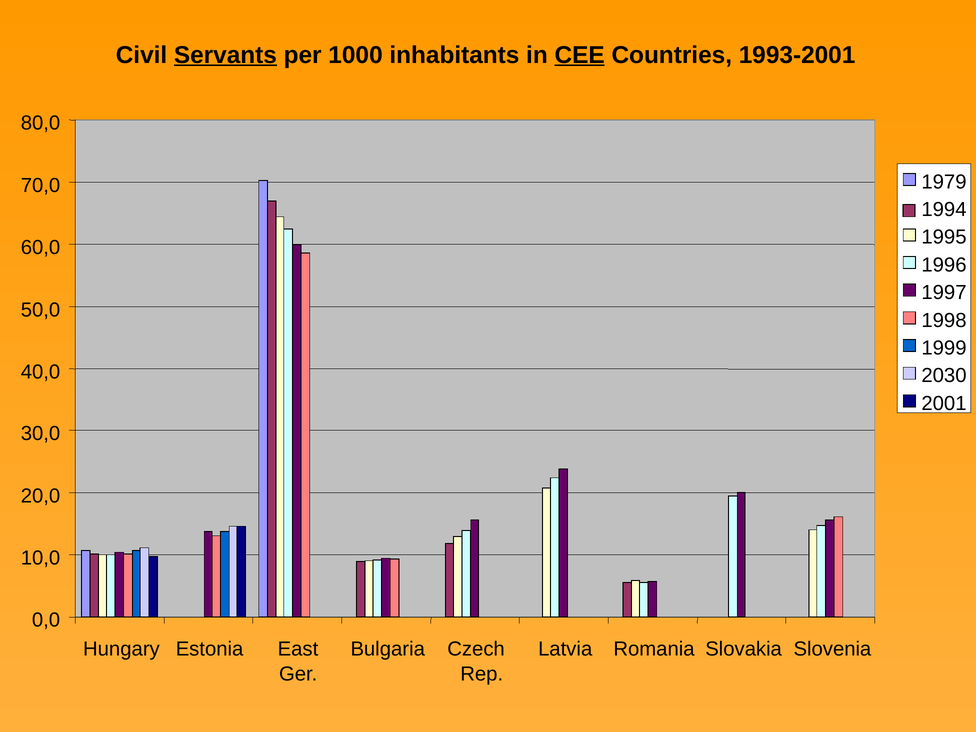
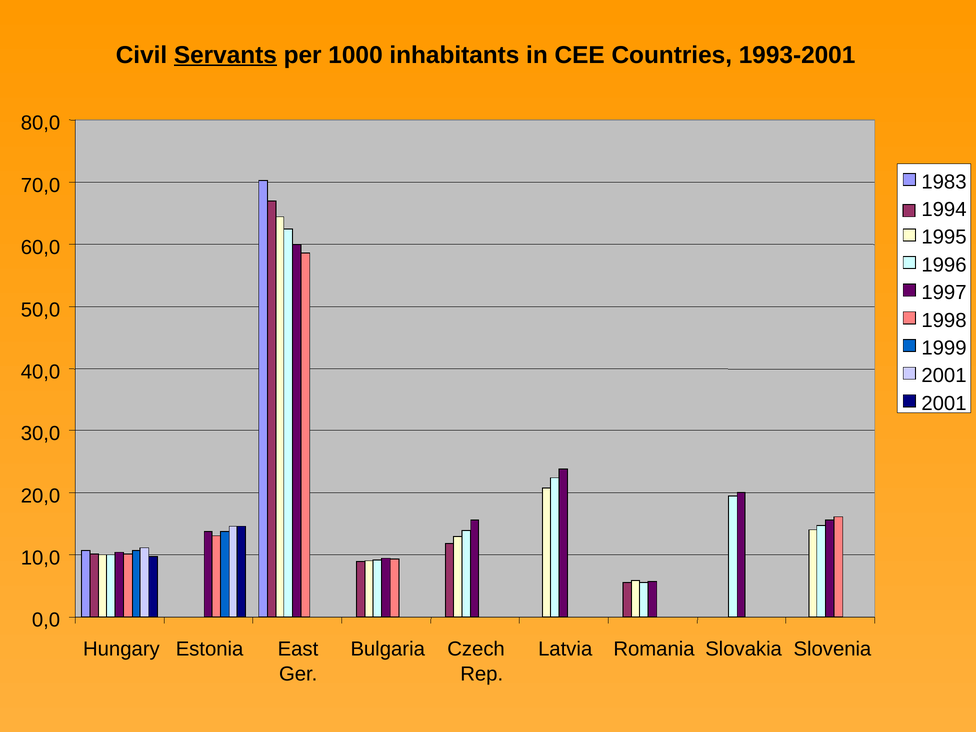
CEE underline: present -> none
1979: 1979 -> 1983
2030 at (944, 376): 2030 -> 2001
